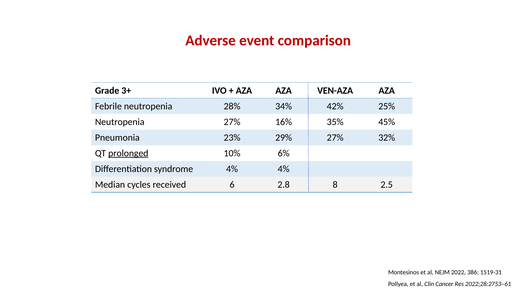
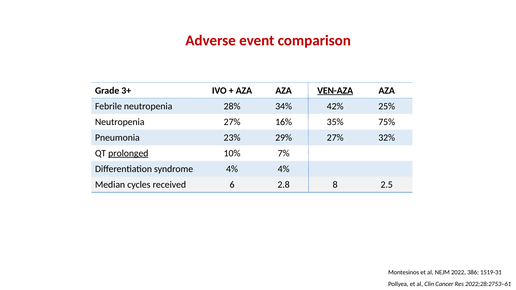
VEN-AZA underline: none -> present
45%: 45% -> 75%
6%: 6% -> 7%
